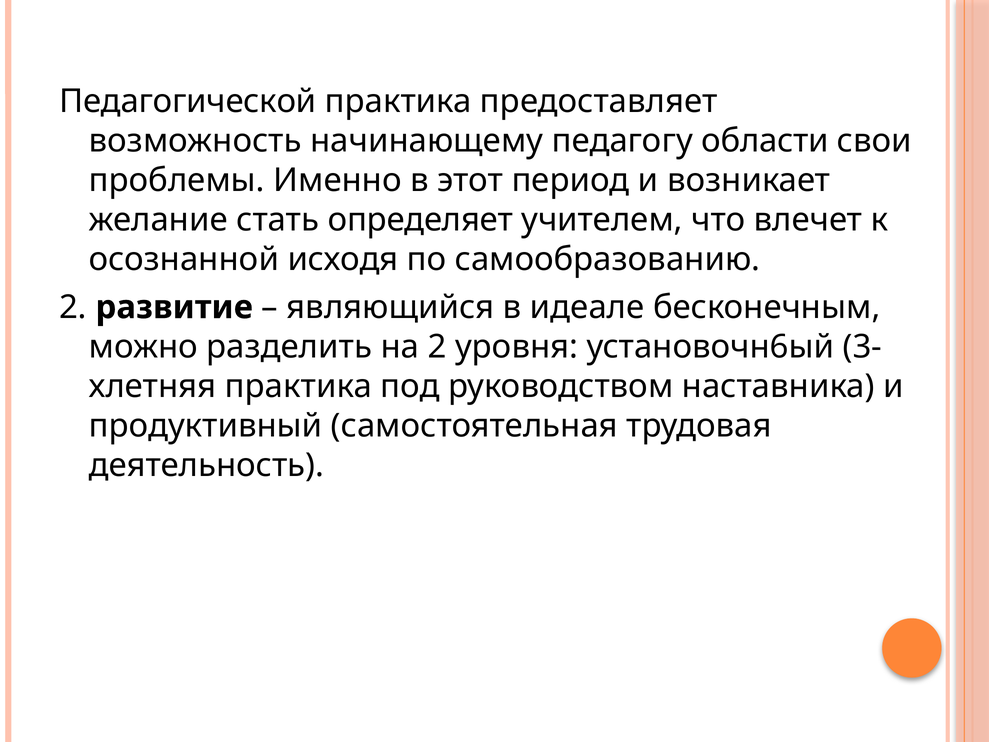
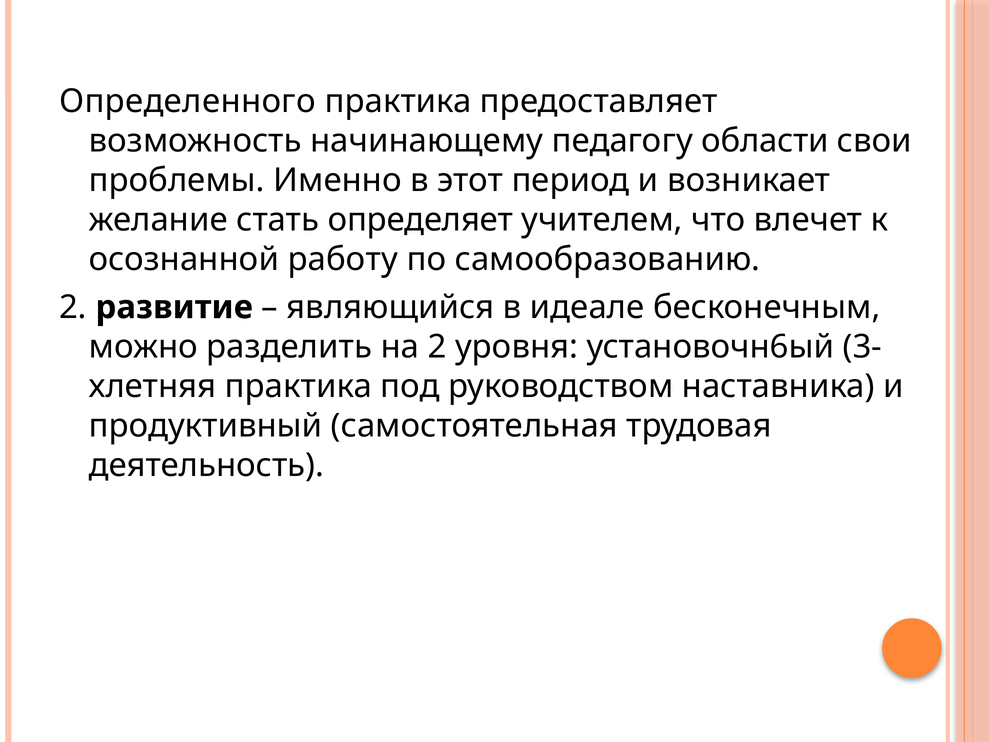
Педагогической: Педагогической -> Определенного
исходя: исходя -> работу
